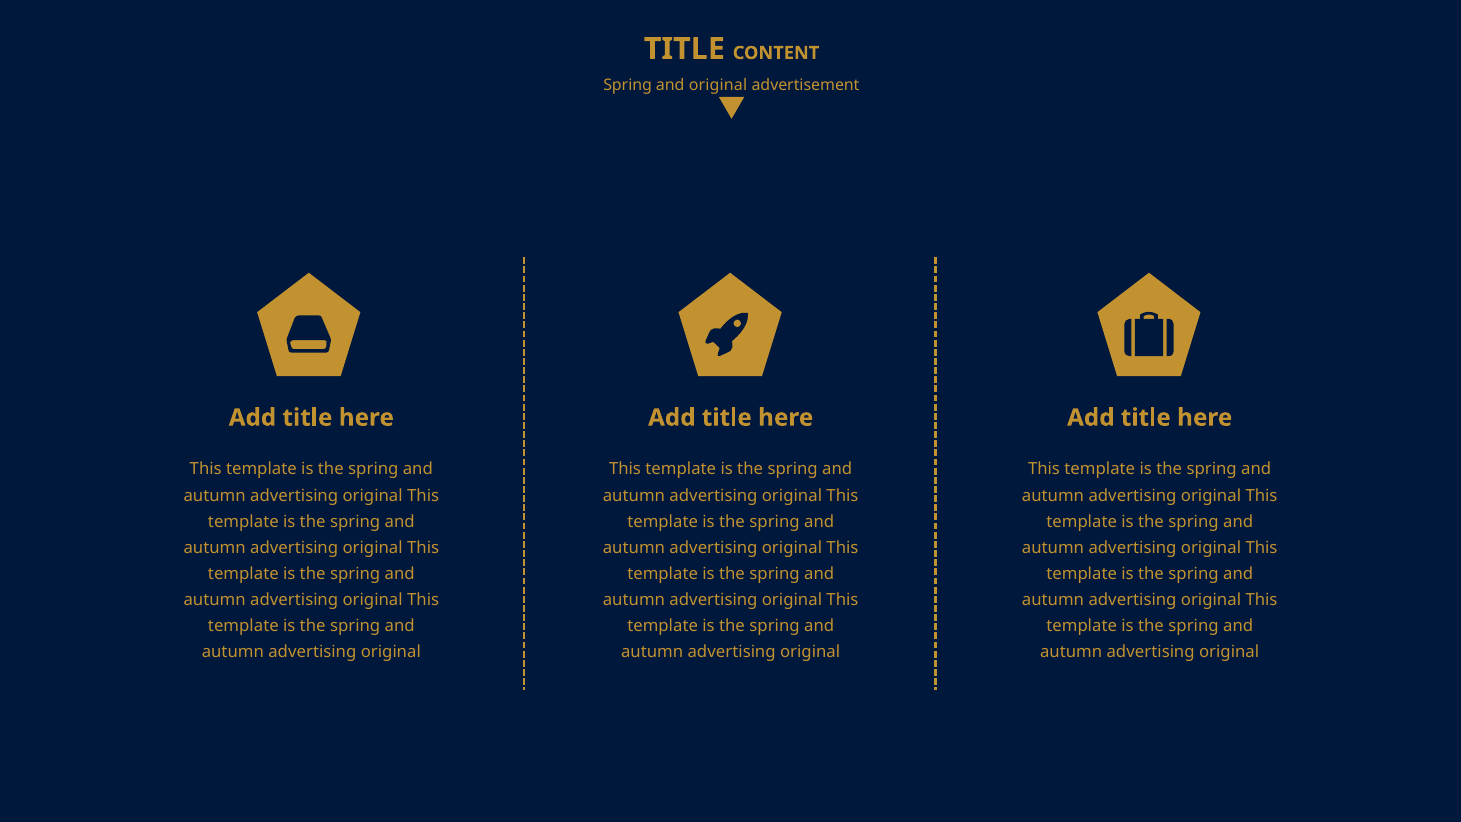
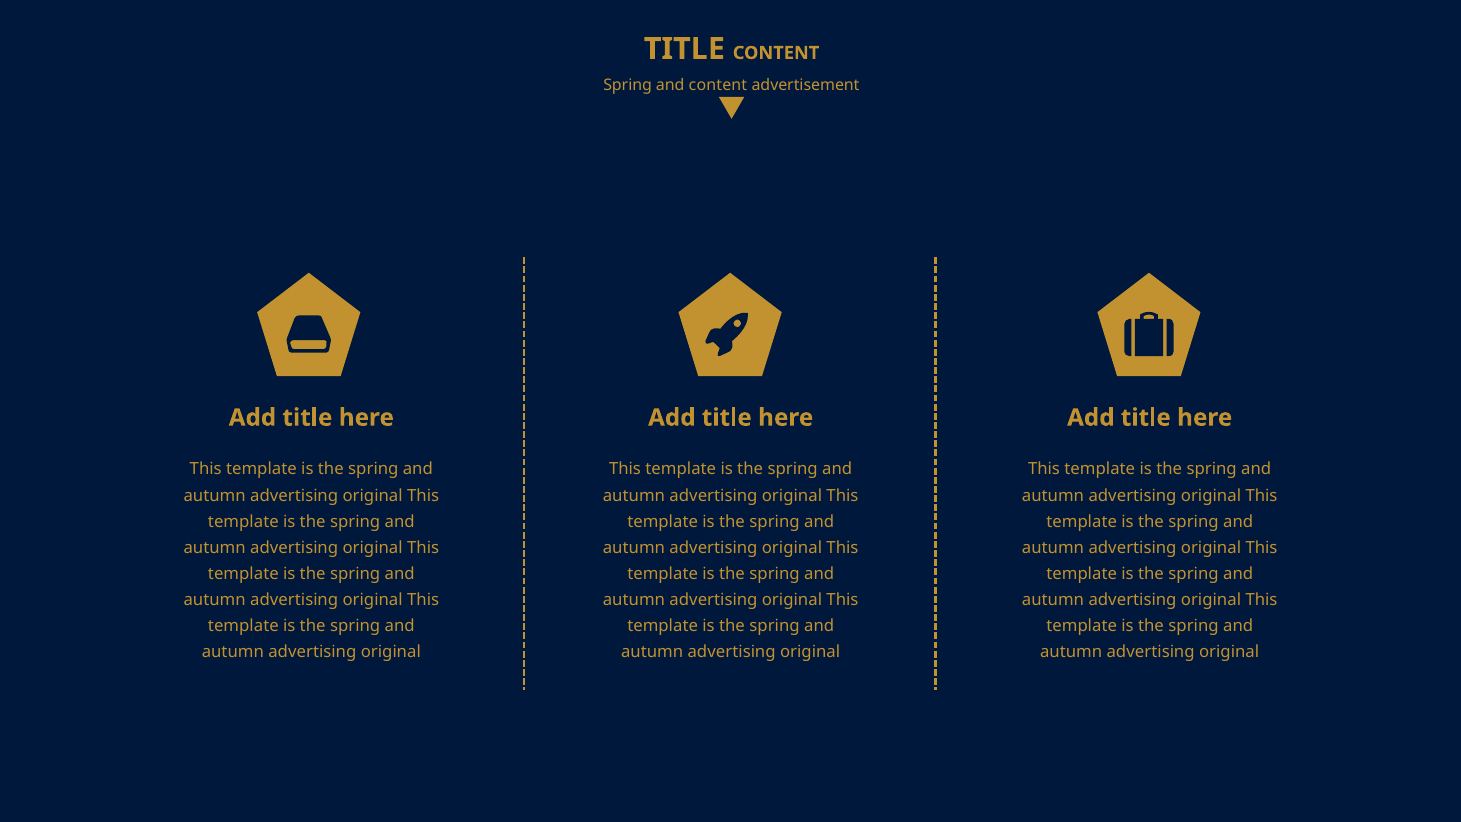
and original: original -> content
